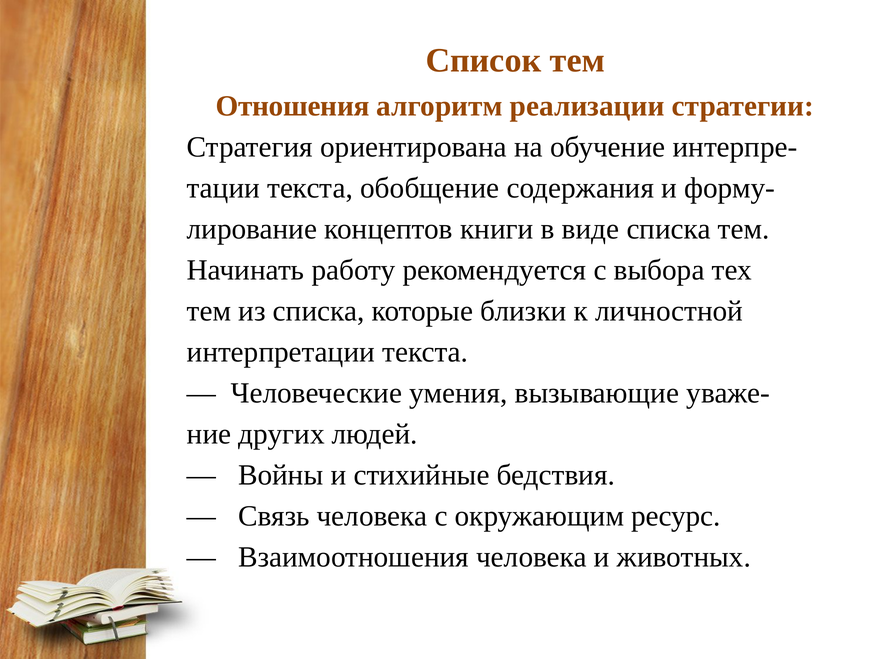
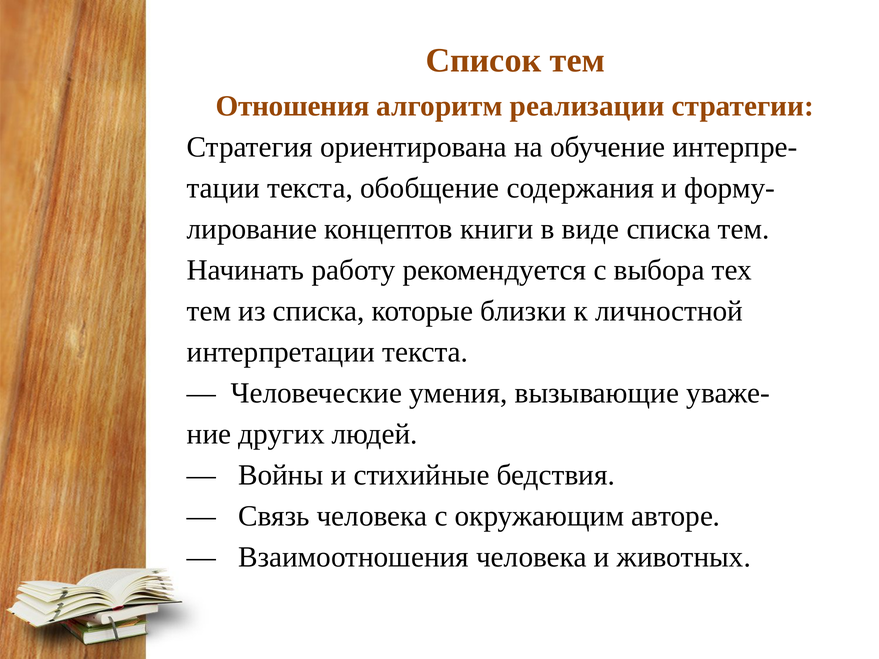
ресурс: ресурс -> авторе
